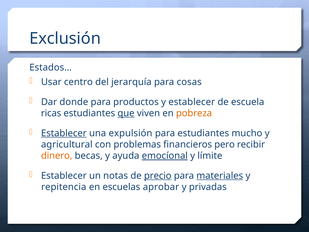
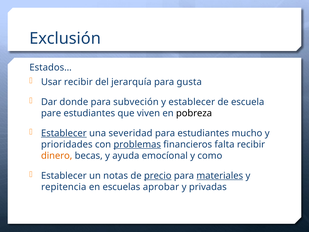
Usar centro: centro -> recibir
cosas: cosas -> gusta
productos: productos -> subveción
ricas: ricas -> pare
que underline: present -> none
pobreza colour: orange -> black
expulsión: expulsión -> severidad
agricultural: agricultural -> prioridades
problemas underline: none -> present
pero: pero -> falta
emocíonal underline: present -> none
límite: límite -> como
